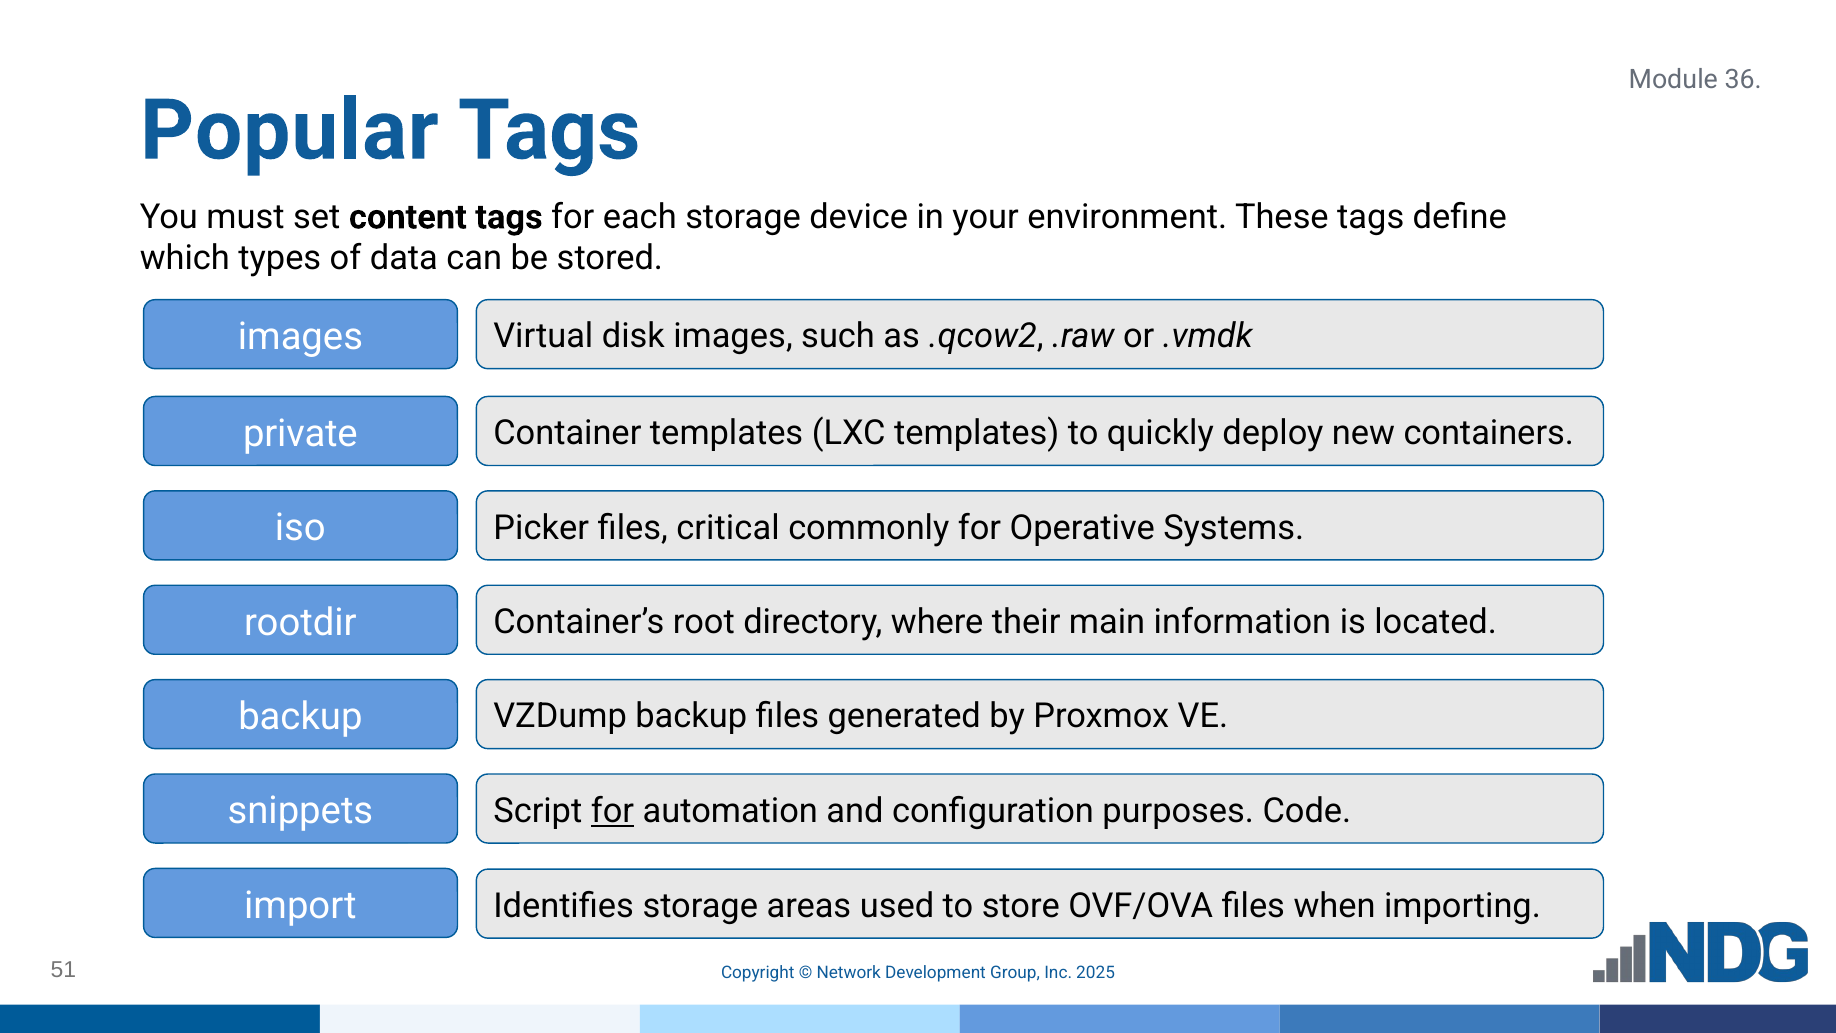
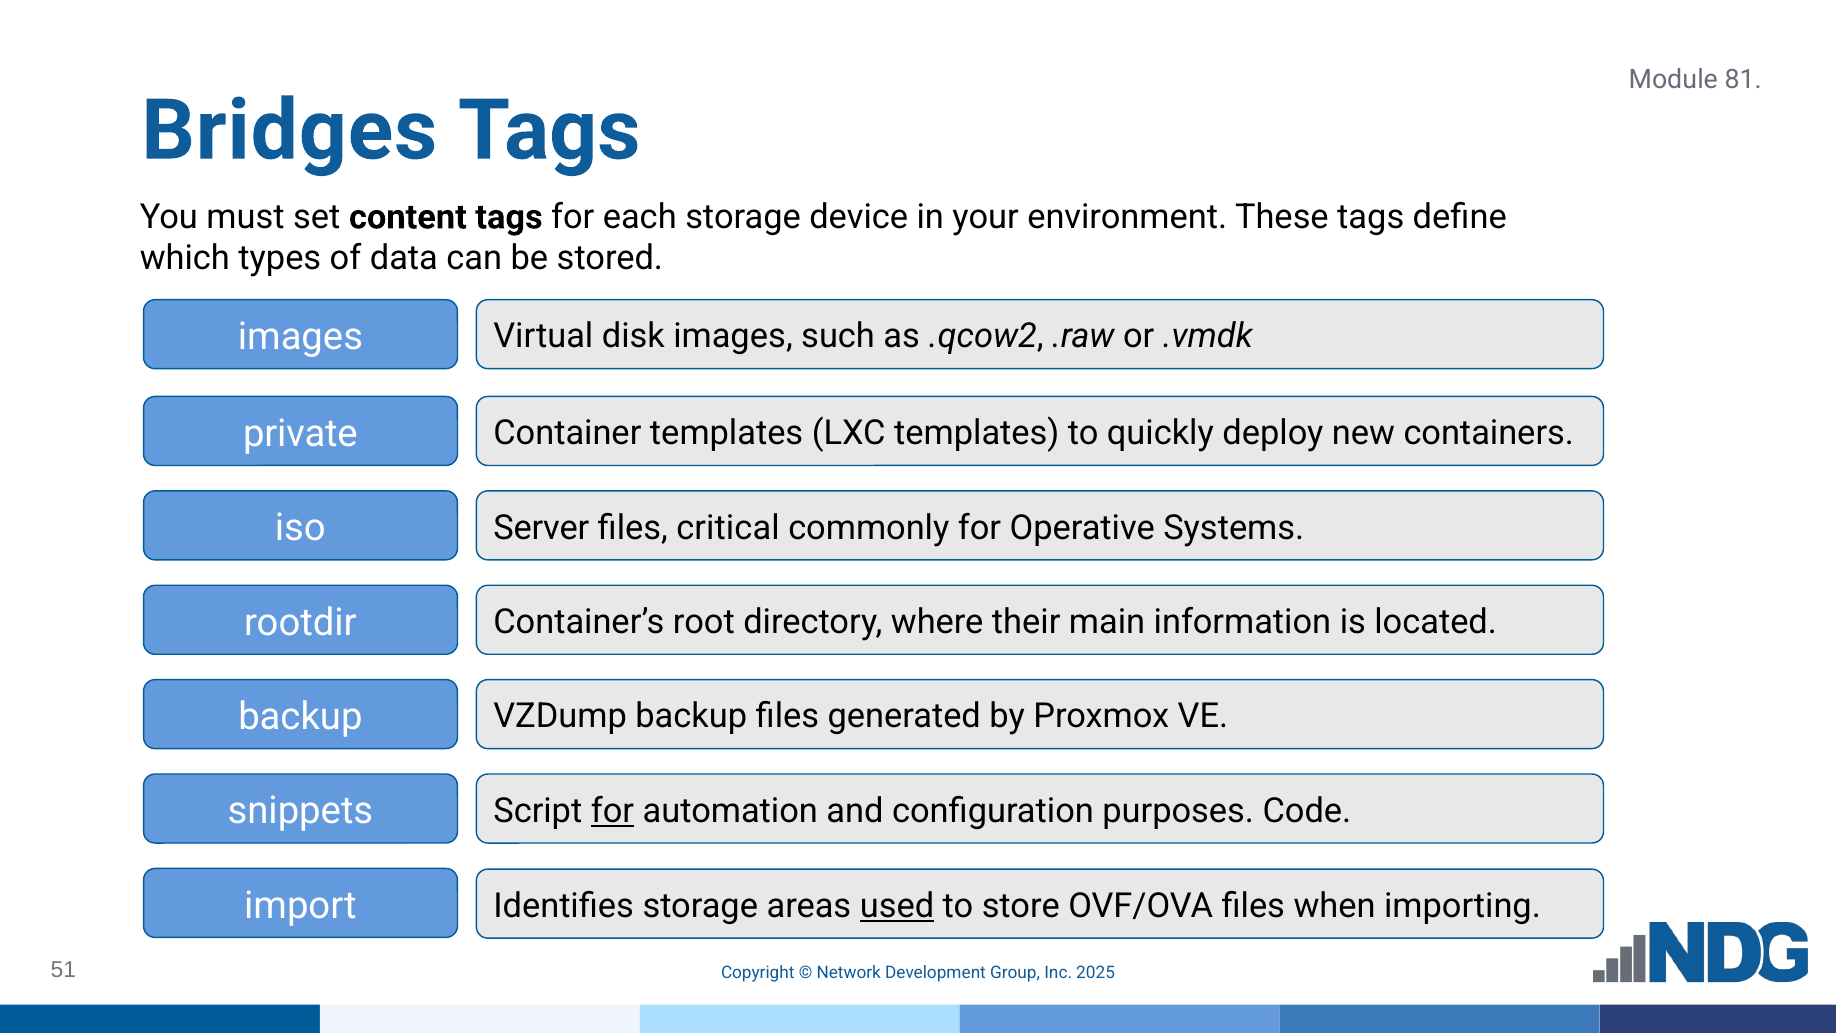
36: 36 -> 81
Popular: Popular -> Bridges
Picker: Picker -> Server
used underline: none -> present
